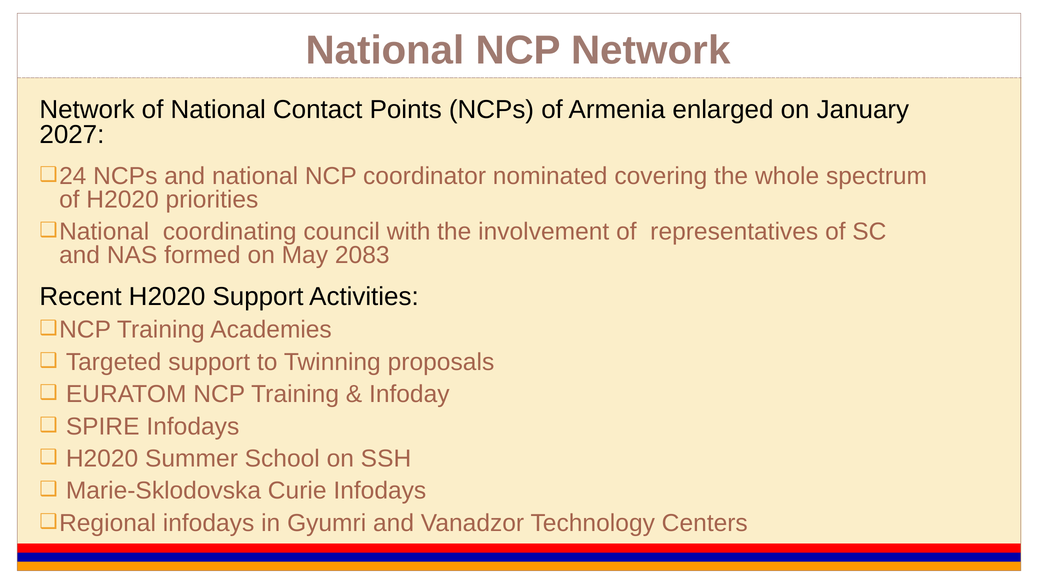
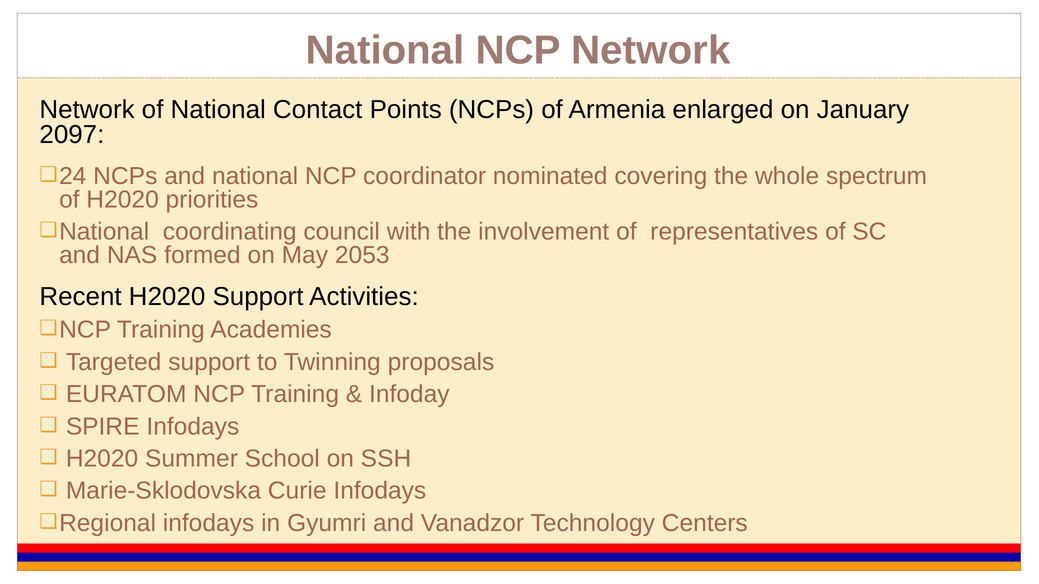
2027: 2027 -> 2097
2083: 2083 -> 2053
